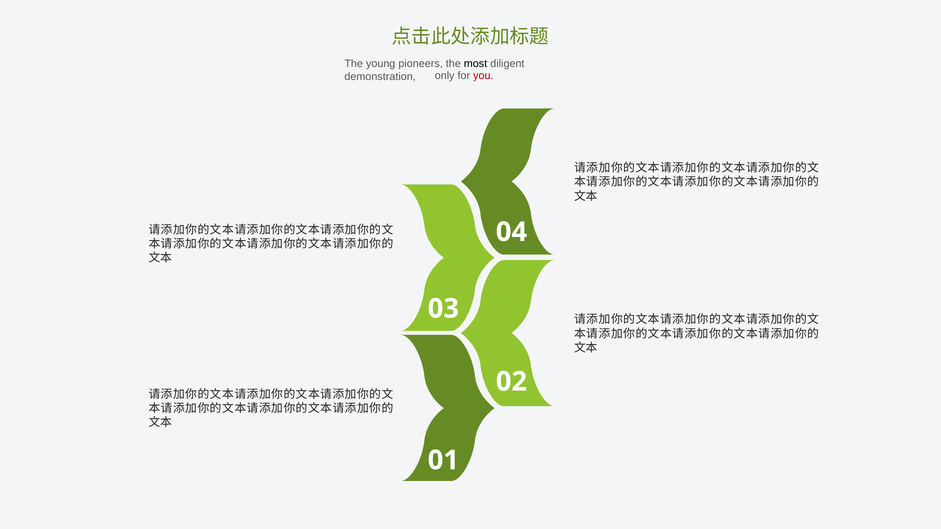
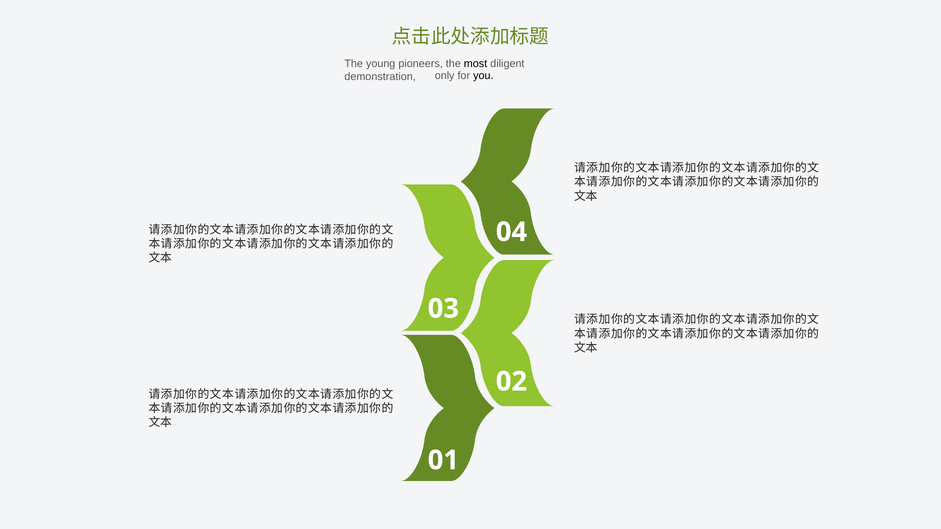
you colour: red -> black
